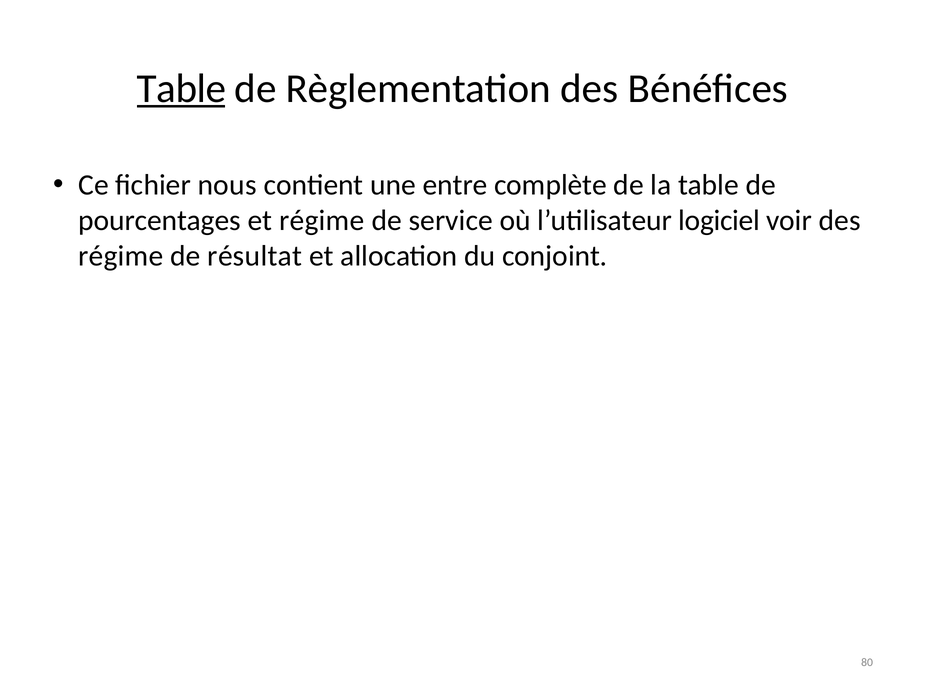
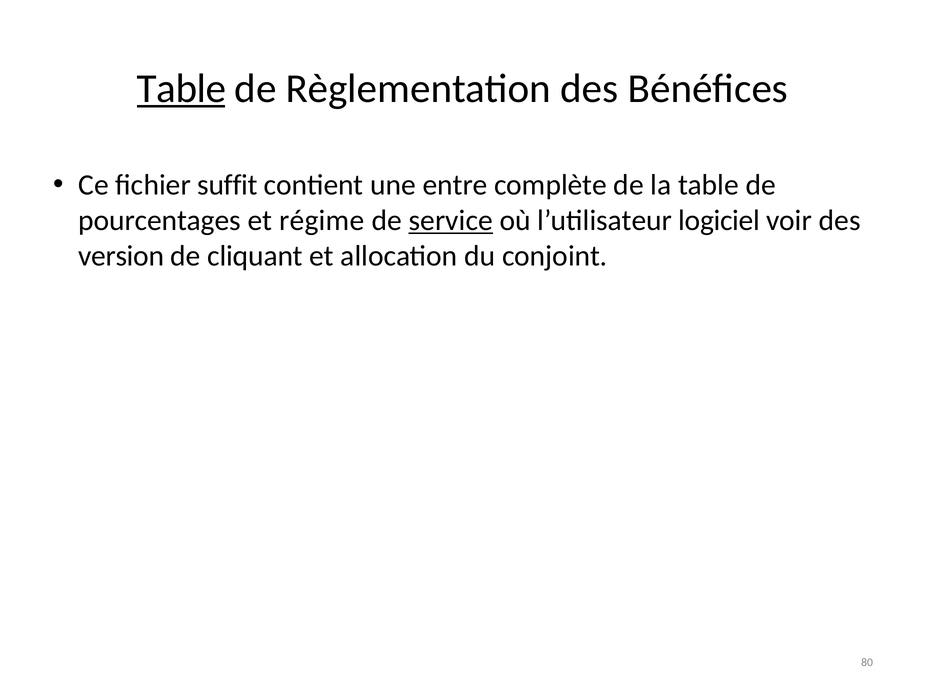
nous: nous -> suffit
service underline: none -> present
régime at (121, 256): régime -> version
résultat: résultat -> cliquant
